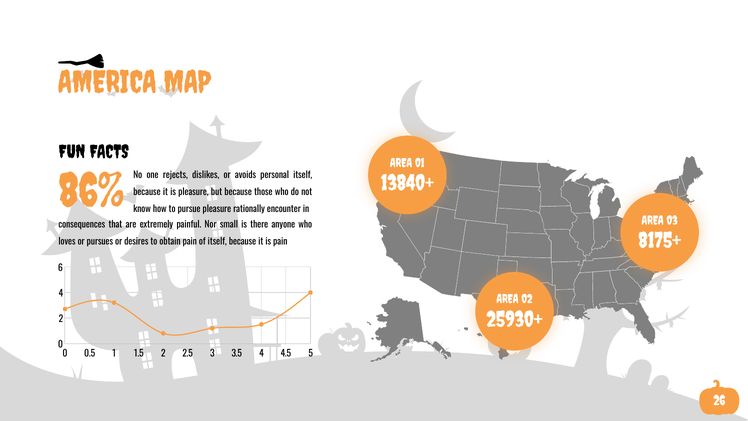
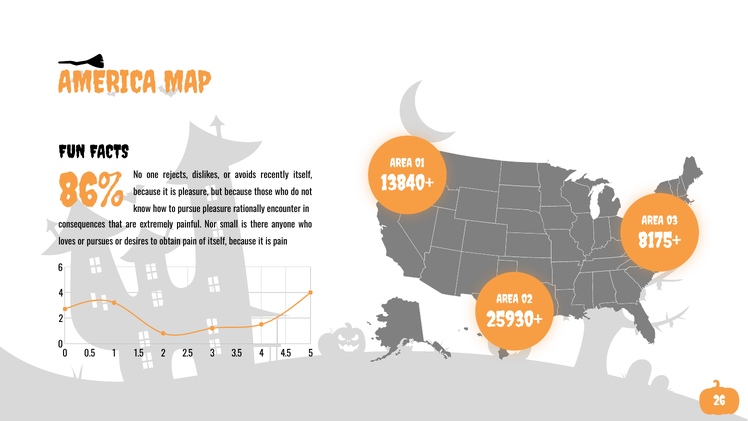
personal: personal -> recently
